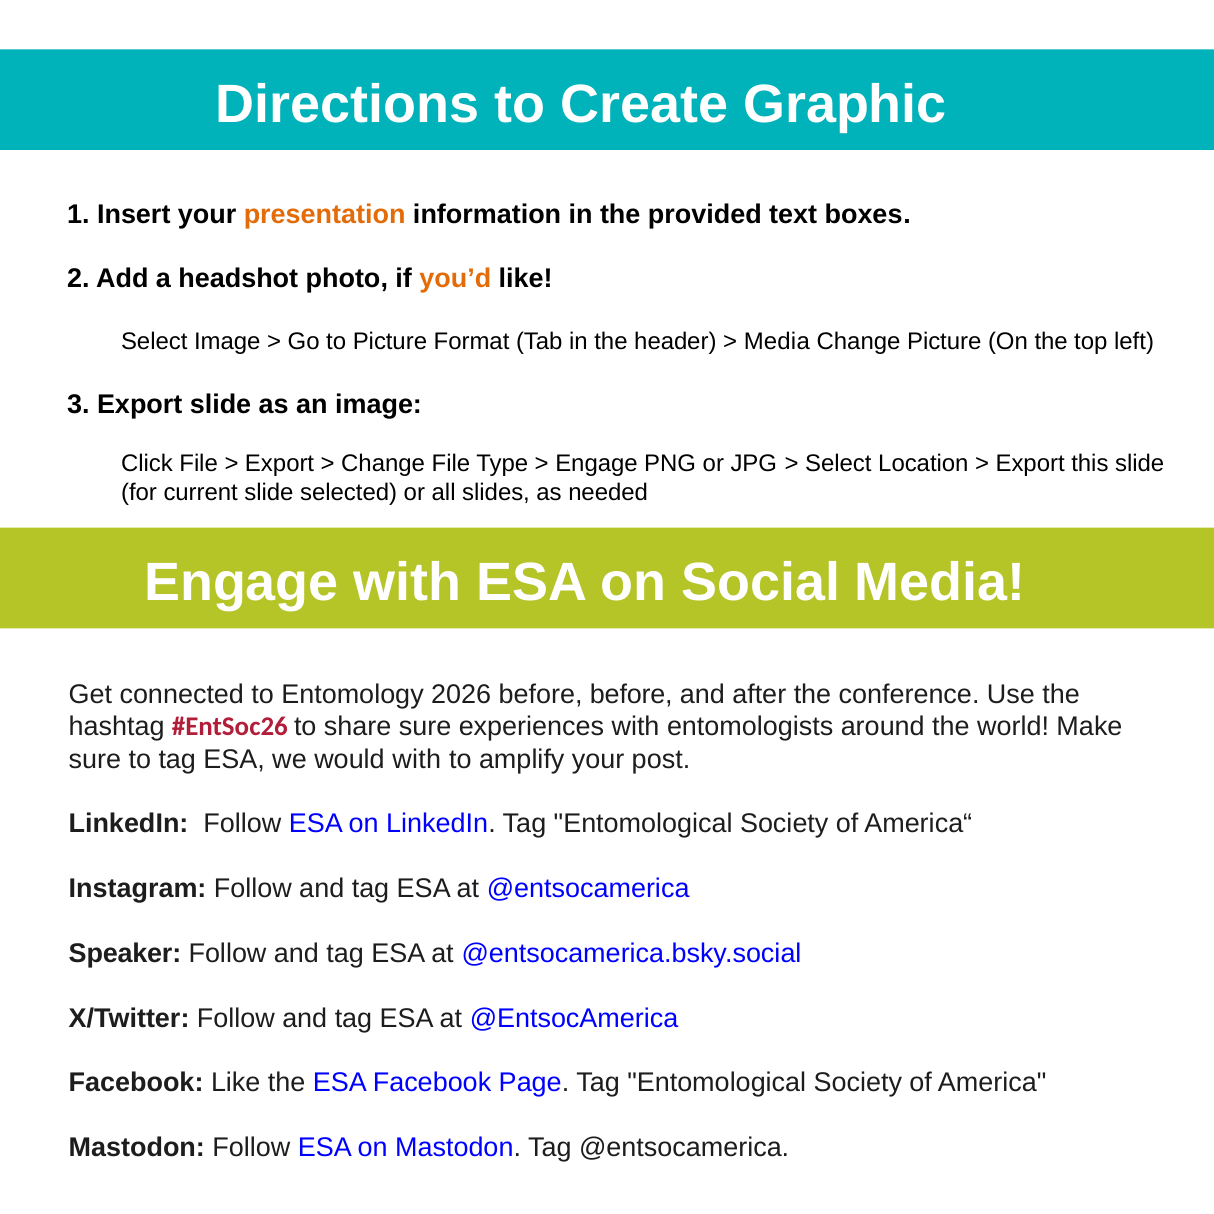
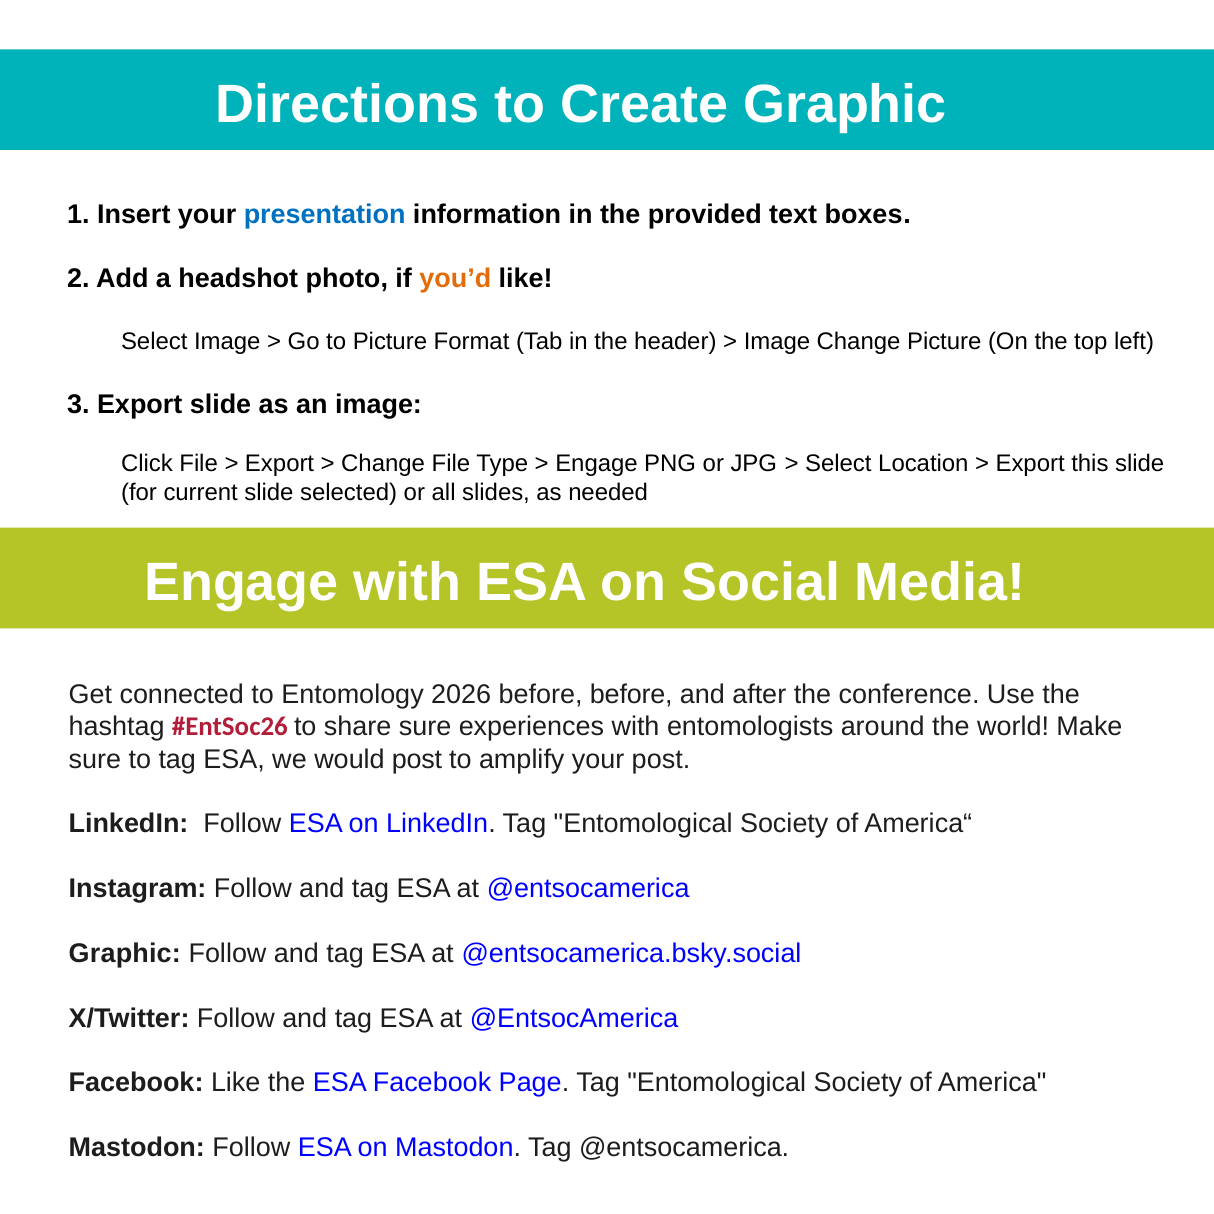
presentation colour: orange -> blue
Media at (777, 342): Media -> Image
would with: with -> post
Speaker at (125, 954): Speaker -> Graphic
